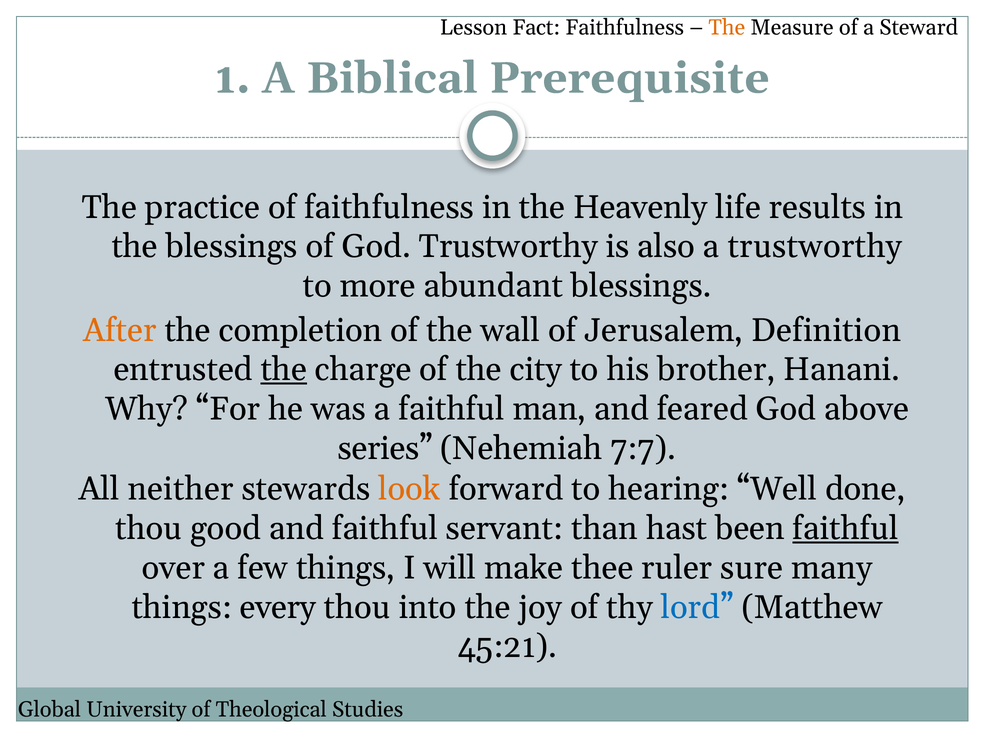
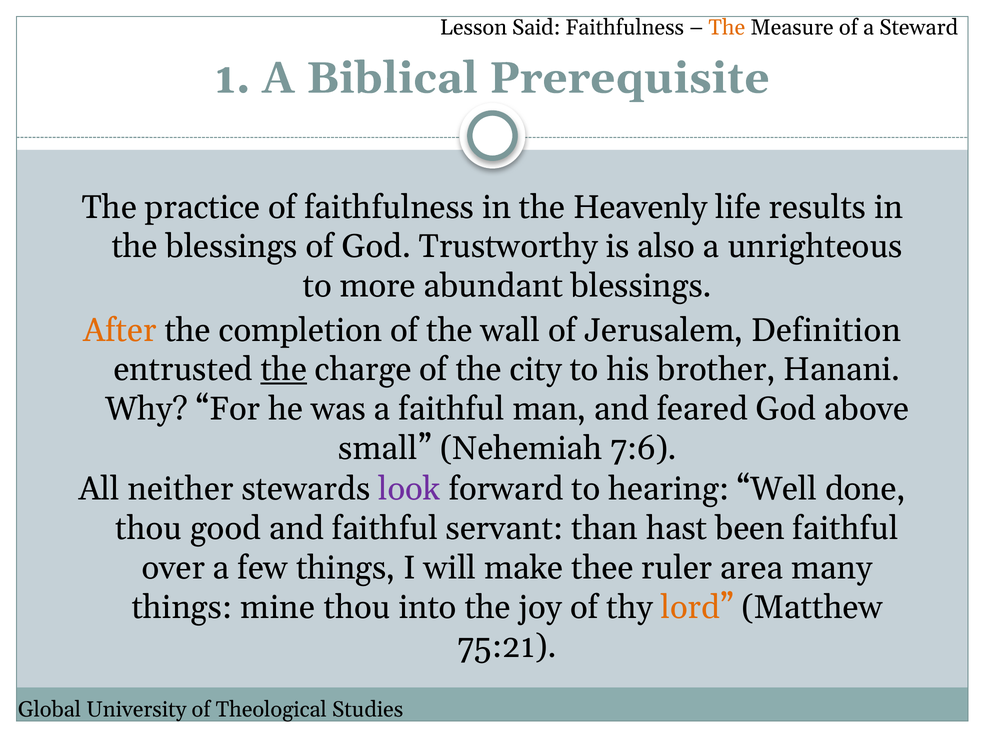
Fact: Fact -> Said
a trustworthy: trustworthy -> unrighteous
series: series -> small
7:7: 7:7 -> 7:6
look colour: orange -> purple
faithful at (846, 529) underline: present -> none
sure: sure -> area
every: every -> mine
lord colour: blue -> orange
45:21: 45:21 -> 75:21
